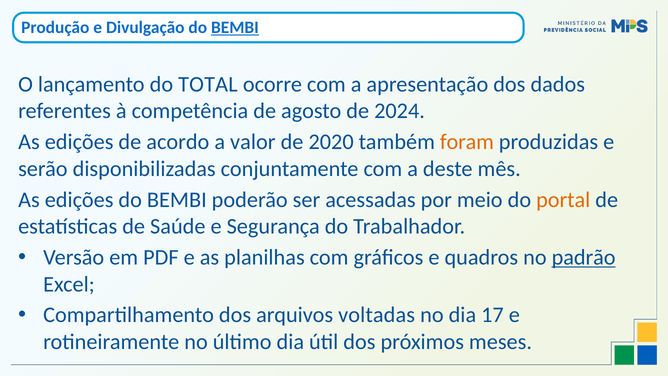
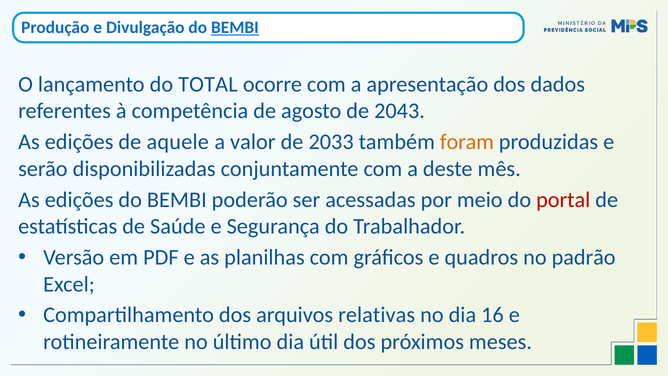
2024: 2024 -> 2043
acordo: acordo -> aquele
2020: 2020 -> 2033
portal colour: orange -> red
padrão underline: present -> none
voltadas: voltadas -> relativas
17: 17 -> 16
